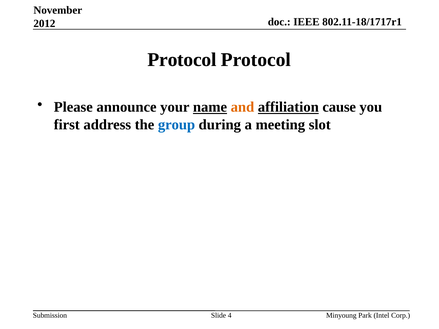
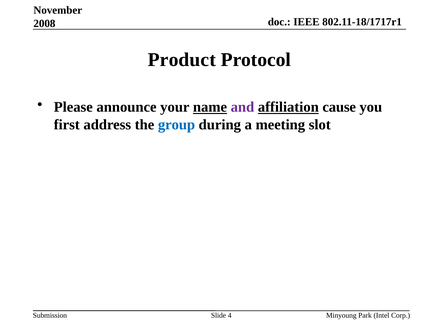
2012: 2012 -> 2008
Protocol at (182, 60): Protocol -> Product
and colour: orange -> purple
